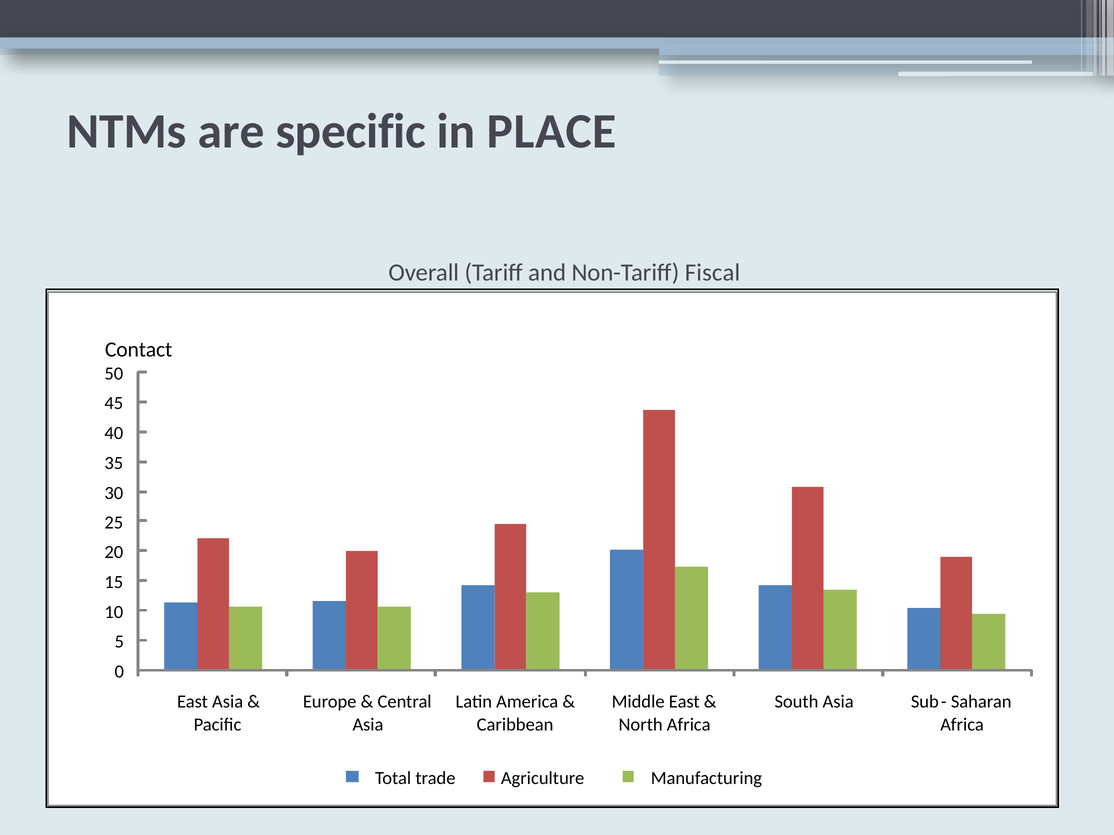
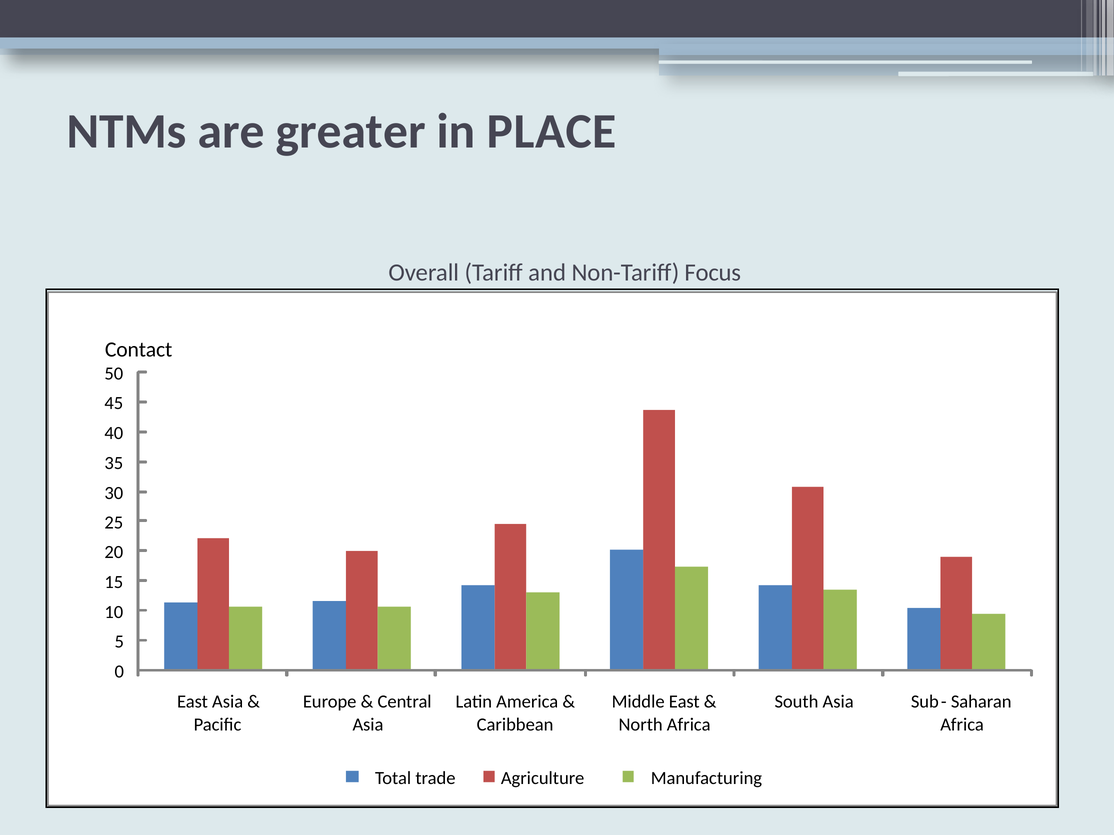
specific: specific -> greater
Fiscal: Fiscal -> Focus
